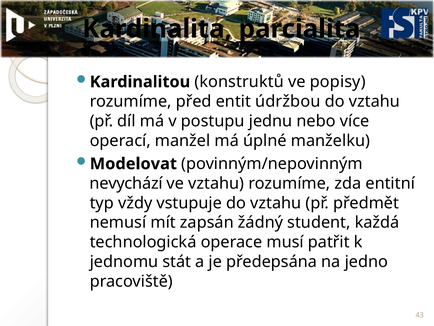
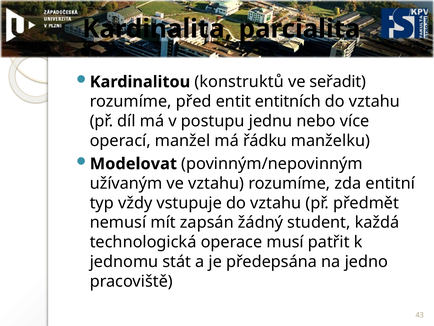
popisy: popisy -> seřadit
údržbou: údržbou -> entitních
úplné: úplné -> řádku
nevychází: nevychází -> užívaným
